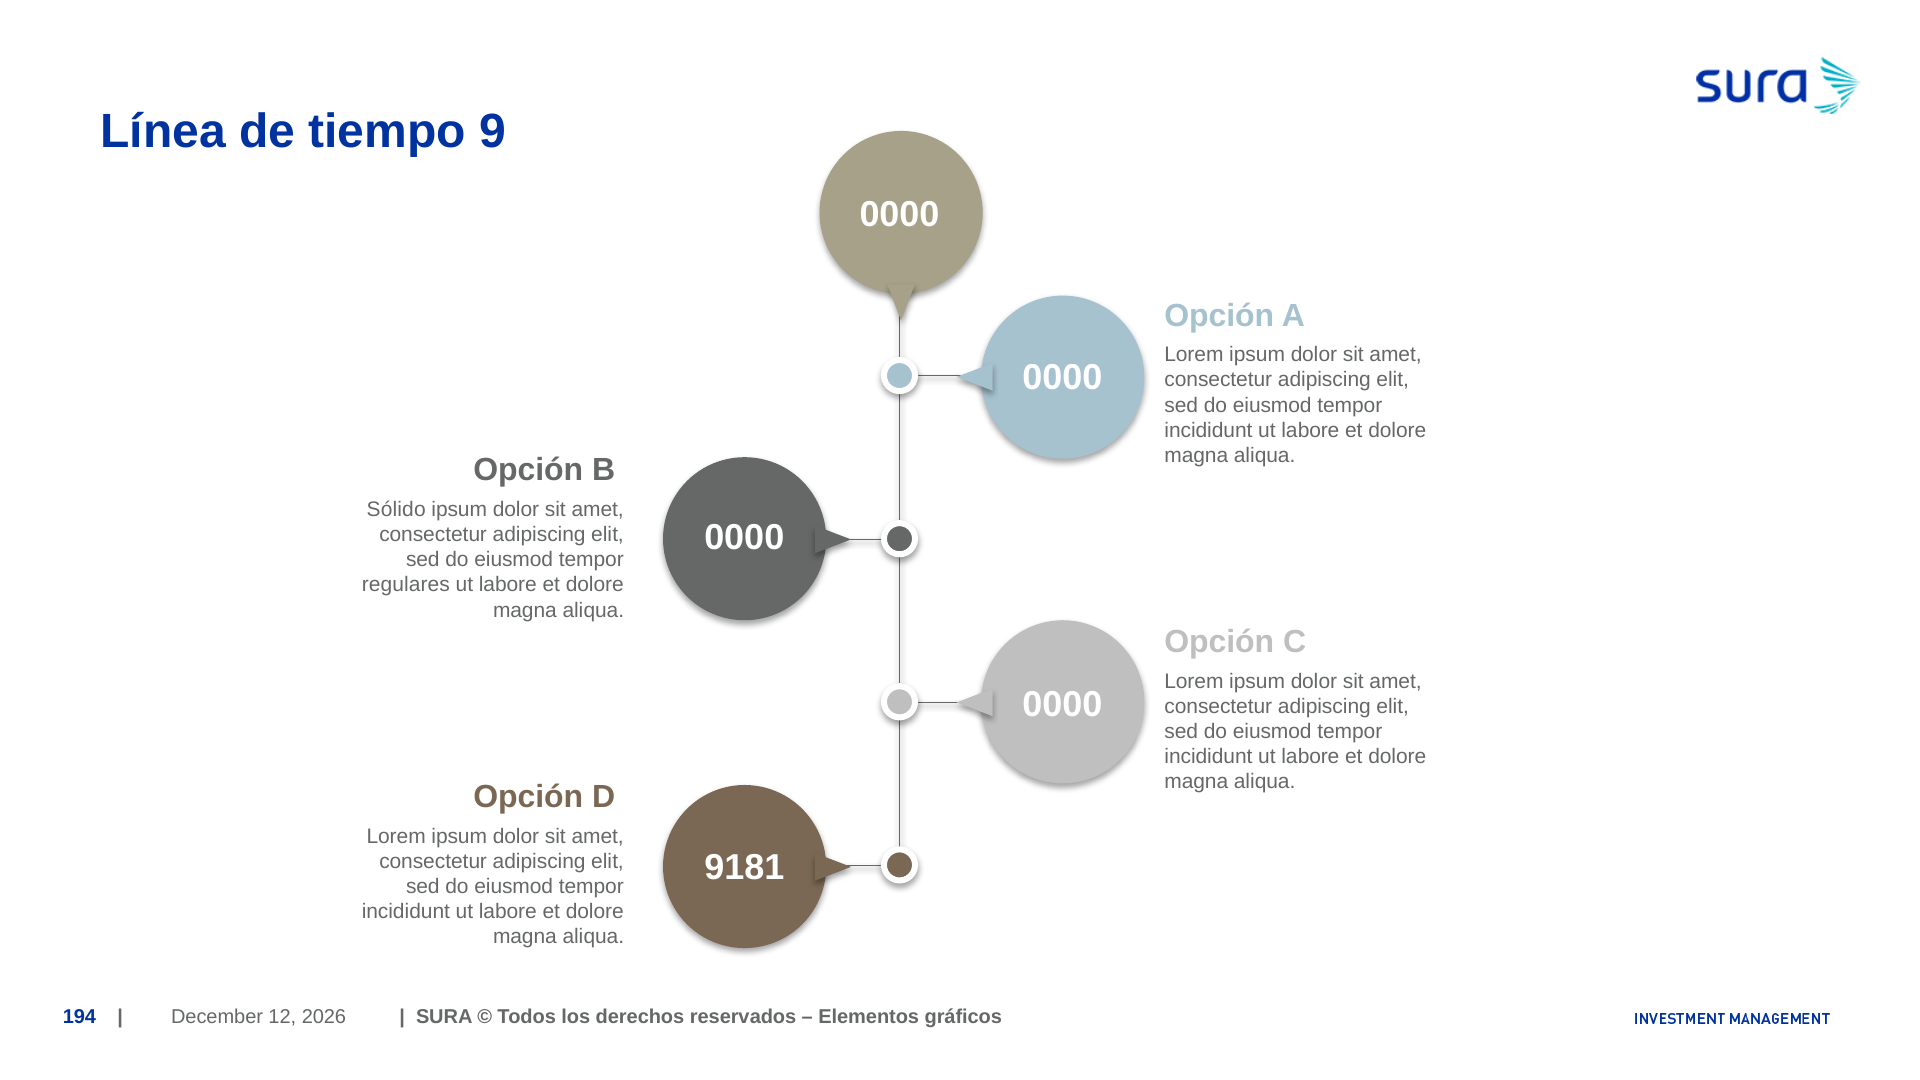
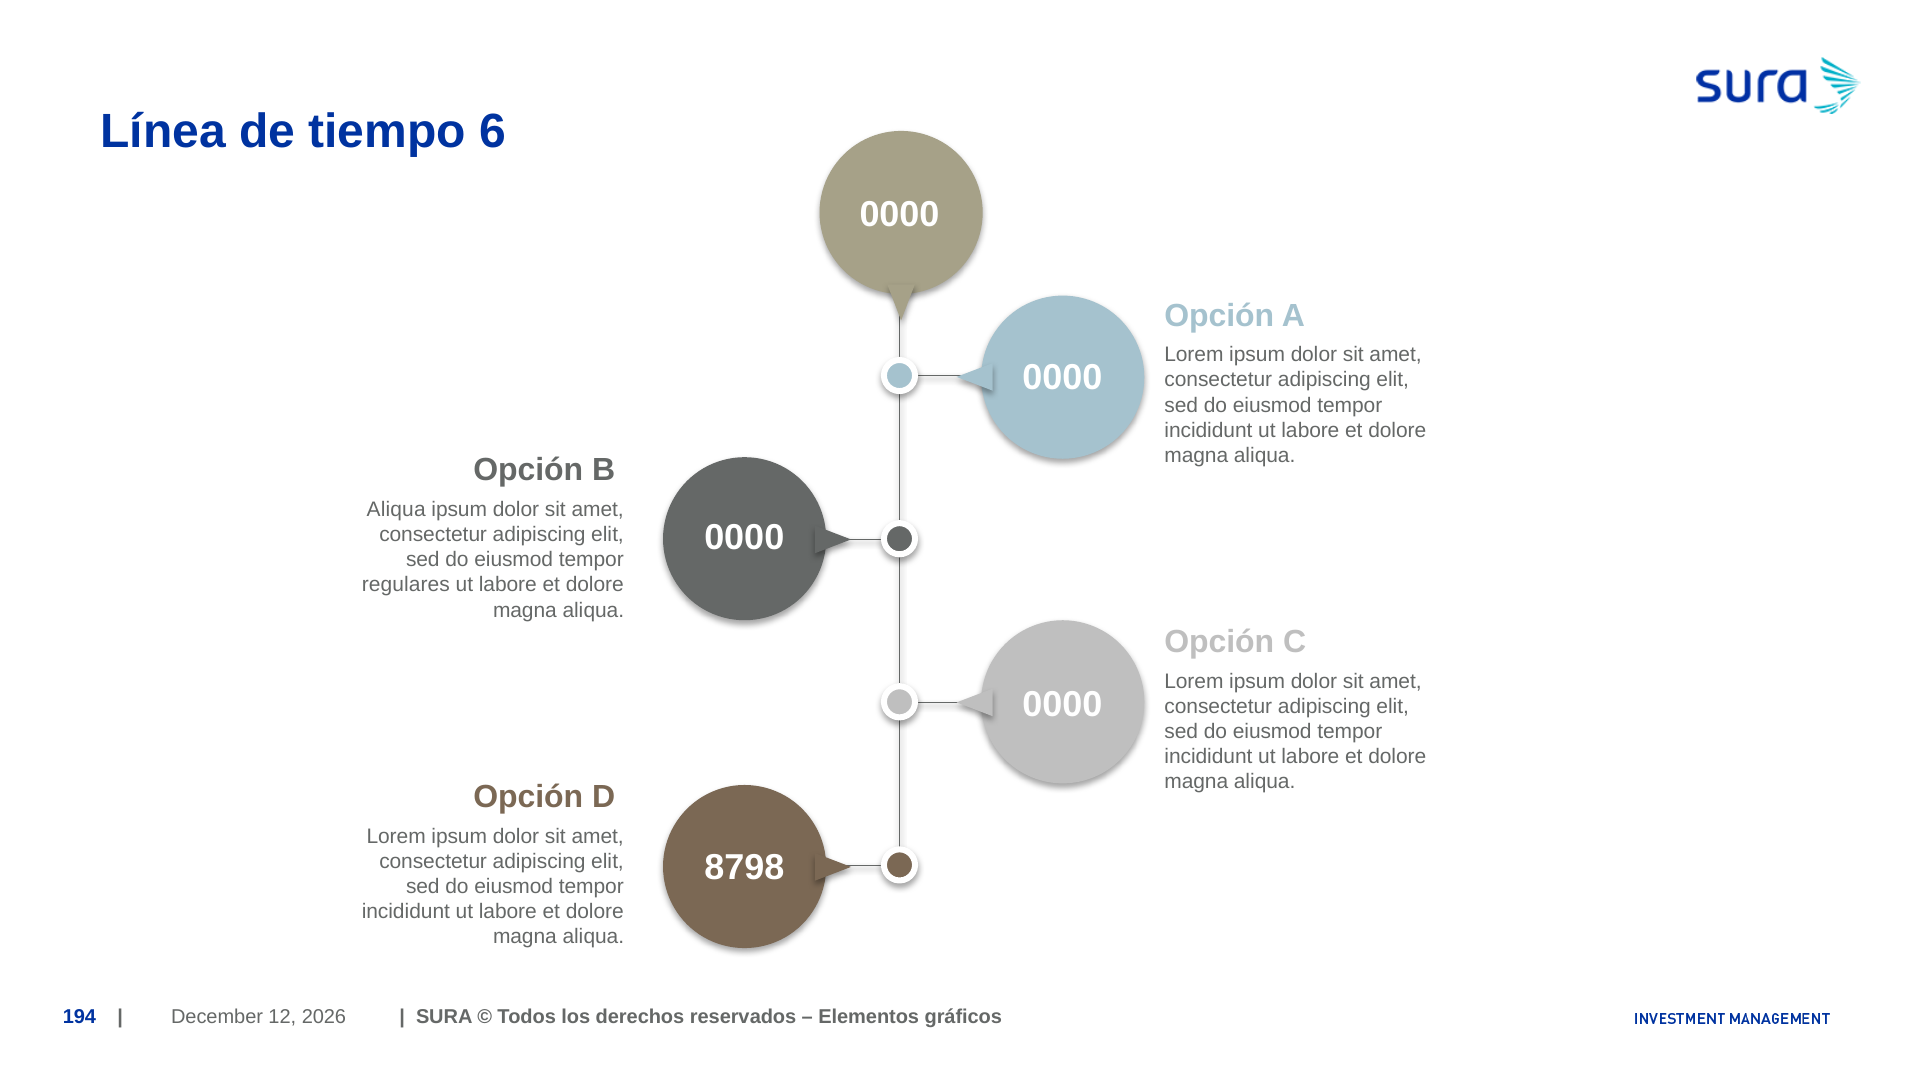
9: 9 -> 6
Sólido at (396, 510): Sólido -> Aliqua
9181: 9181 -> 8798
